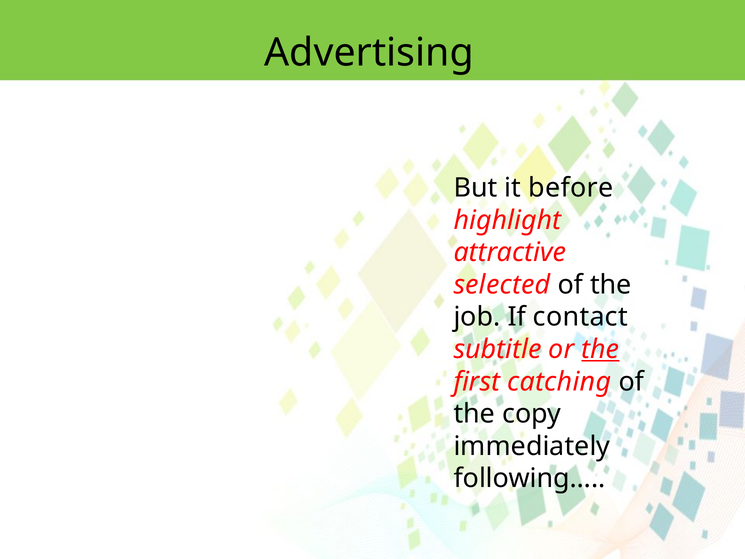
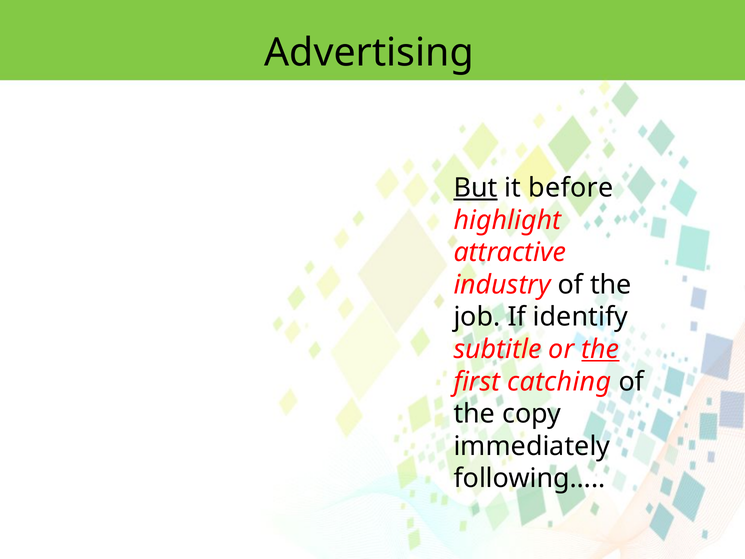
But underline: none -> present
selected: selected -> industry
contact: contact -> identify
